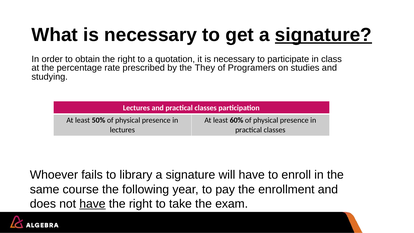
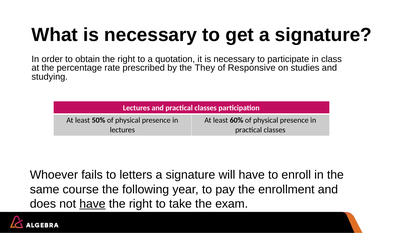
signature at (323, 35) underline: present -> none
Programers: Programers -> Responsive
library: library -> letters
